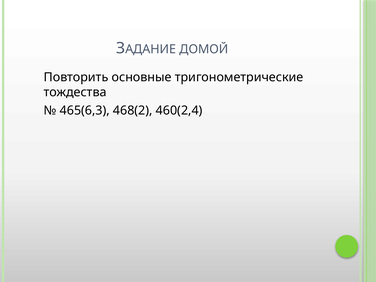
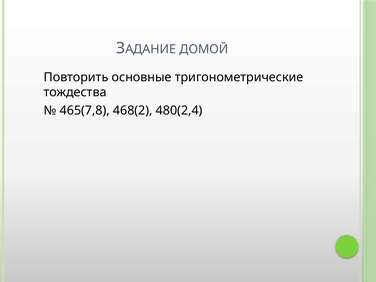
465(6,3: 465(6,3 -> 465(7,8
460(2,4: 460(2,4 -> 480(2,4
